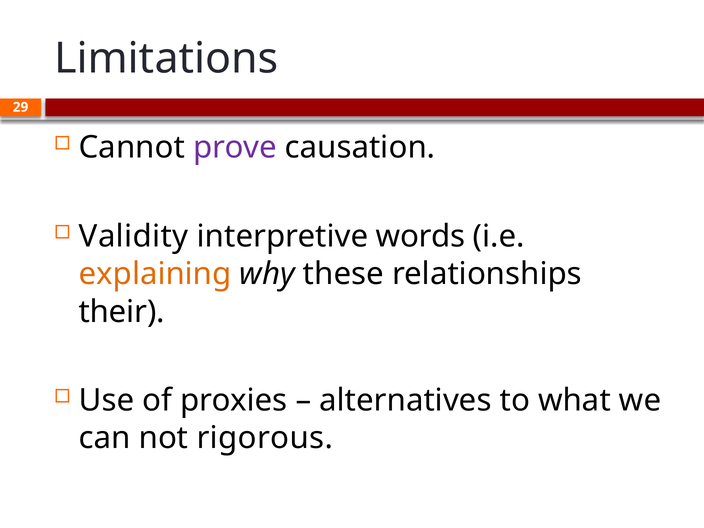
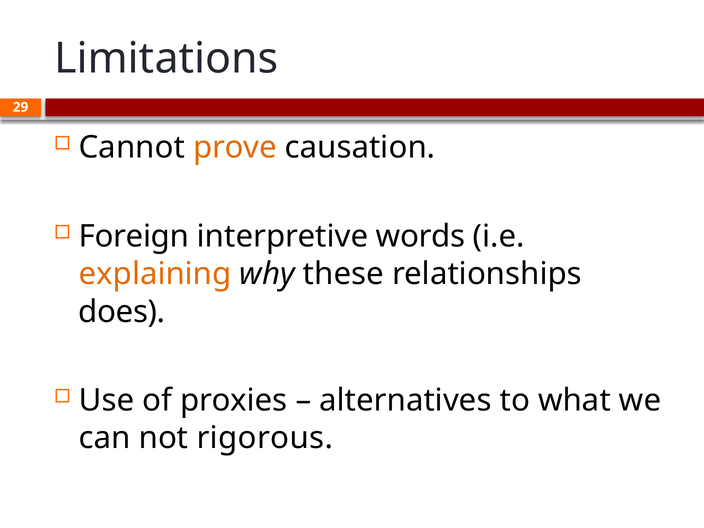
prove colour: purple -> orange
Validity: Validity -> Foreign
their: their -> does
